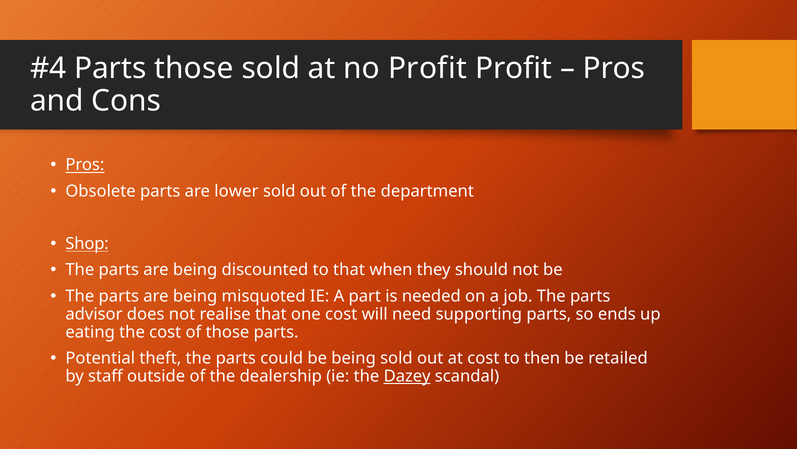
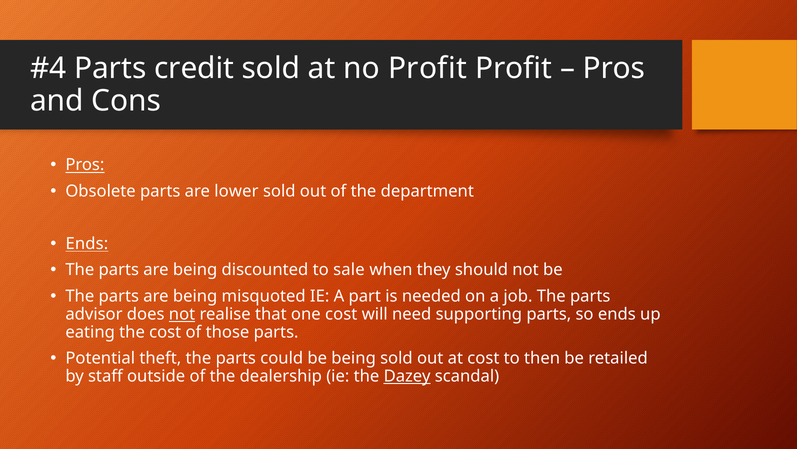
Parts those: those -> credit
Shop at (87, 243): Shop -> Ends
to that: that -> sale
not at (182, 314) underline: none -> present
